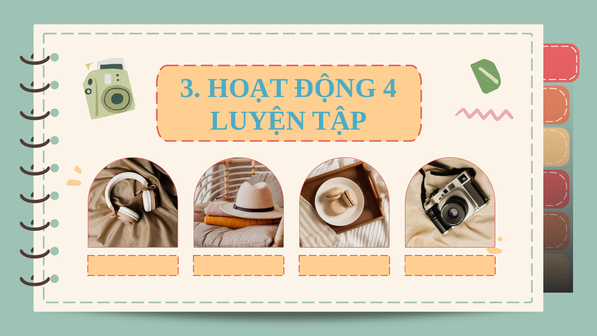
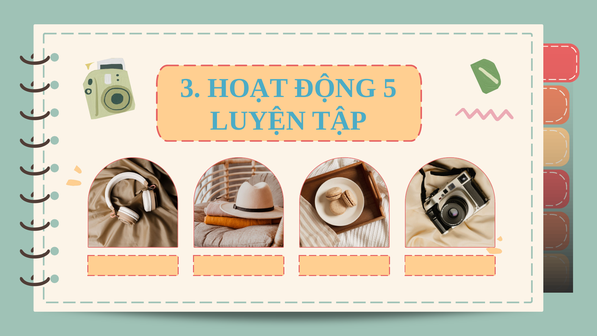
4: 4 -> 5
